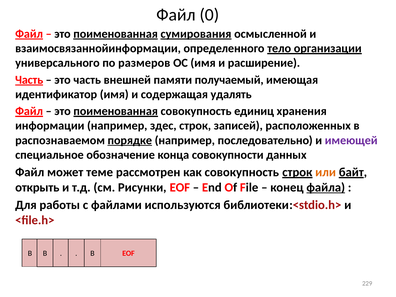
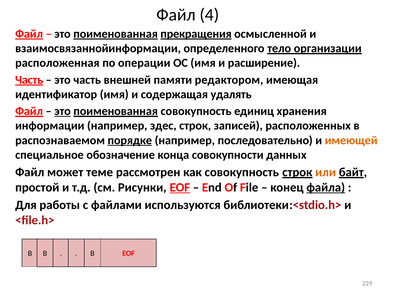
0: 0 -> 4
сумирования: сумирования -> прекращения
универсального: универсального -> расположенная
размеров: размеров -> операции
получаемый: получаемый -> редактором
это at (63, 111) underline: none -> present
имеющей colour: purple -> orange
открыть: открыть -> простой
EOF at (180, 187) underline: none -> present
